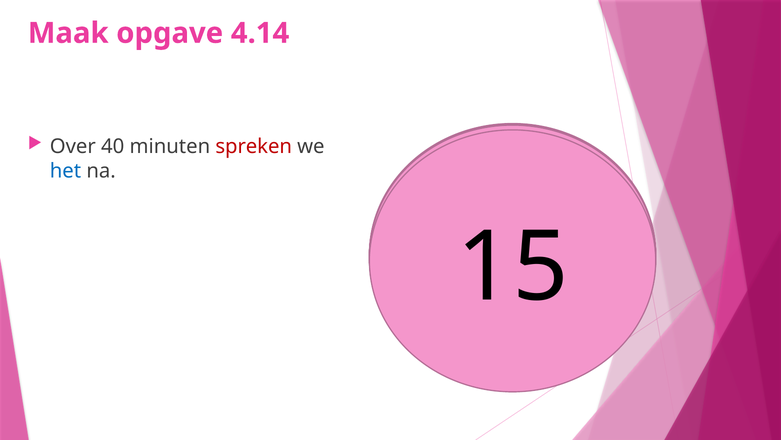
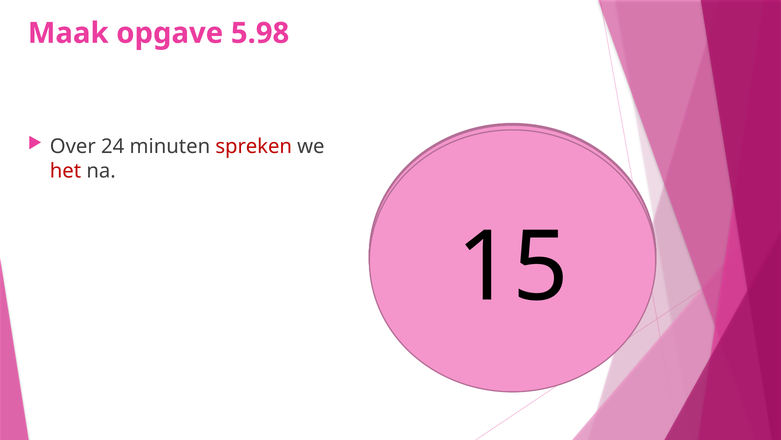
4.14: 4.14 -> 5.98
40: 40 -> 24
het colour: blue -> red
